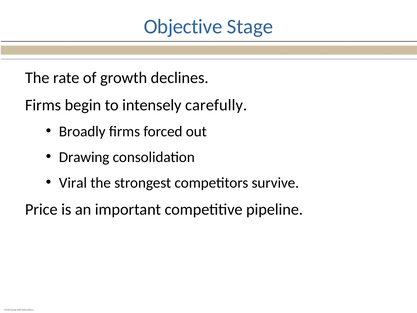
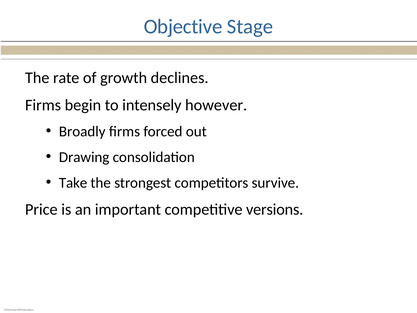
carefully: carefully -> however
Viral: Viral -> Take
pipeline: pipeline -> versions
